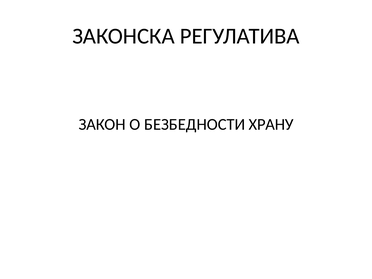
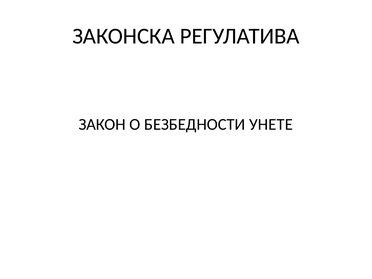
ХРАНУ: ХРАНУ -> УНЕТЕ
